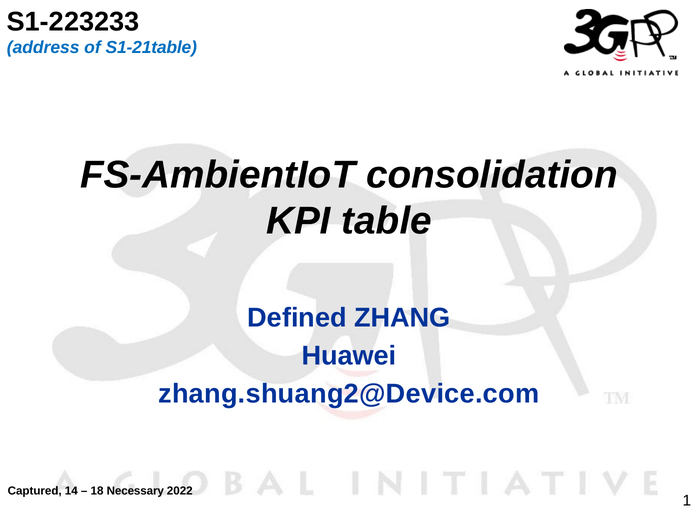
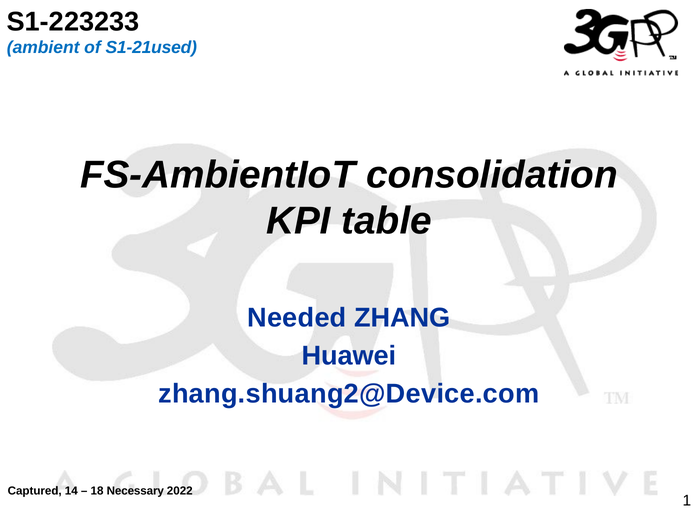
address: address -> ambient
S1-21table: S1-21table -> S1-21used
Defined: Defined -> Needed
